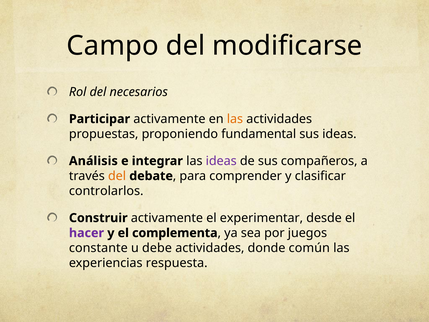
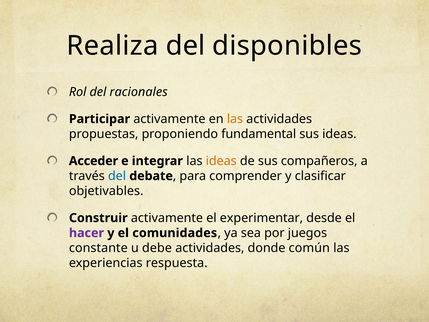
Campo: Campo -> Realiza
modificarse: modificarse -> disponibles
necesarios: necesarios -> racionales
Análisis: Análisis -> Acceder
ideas at (221, 161) colour: purple -> orange
del at (117, 176) colour: orange -> blue
controlarlos: controlarlos -> objetivables
complementa: complementa -> comunidades
